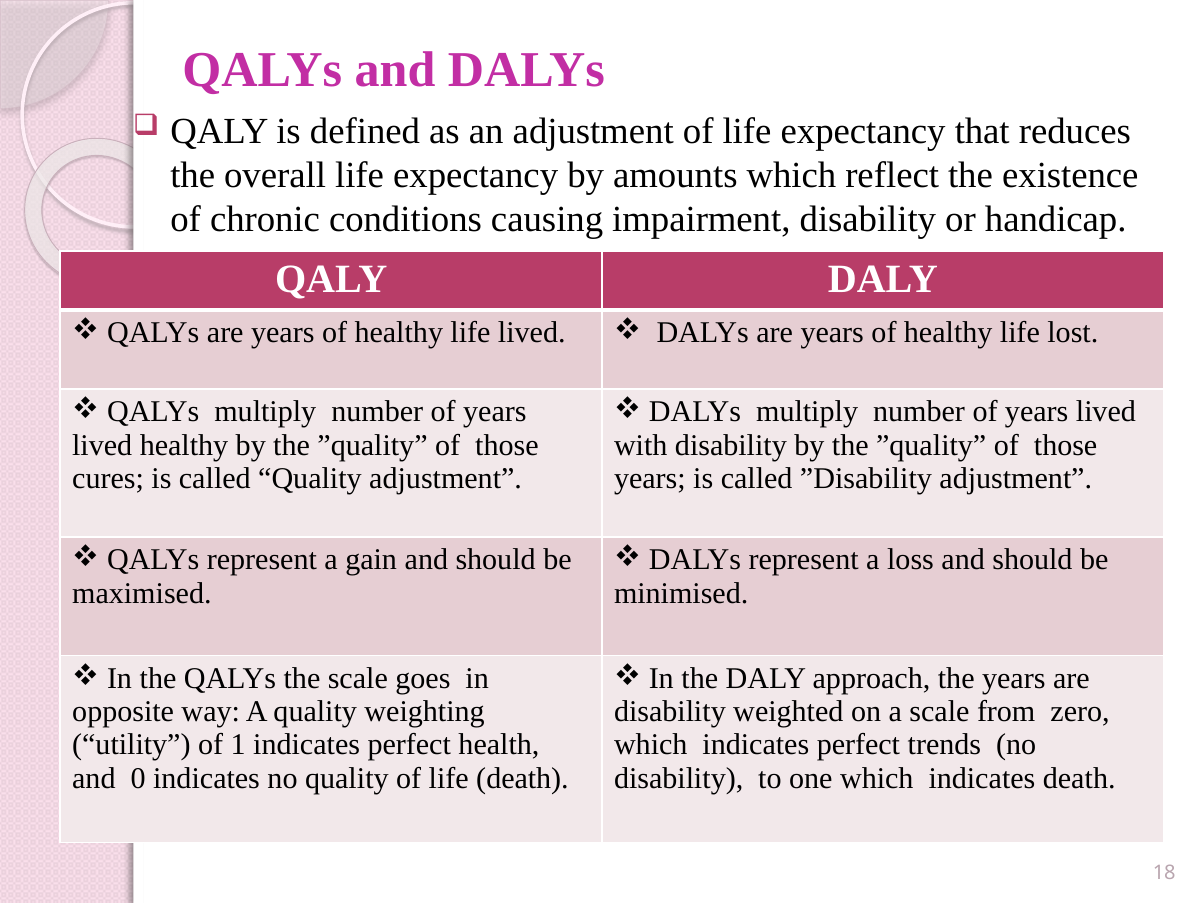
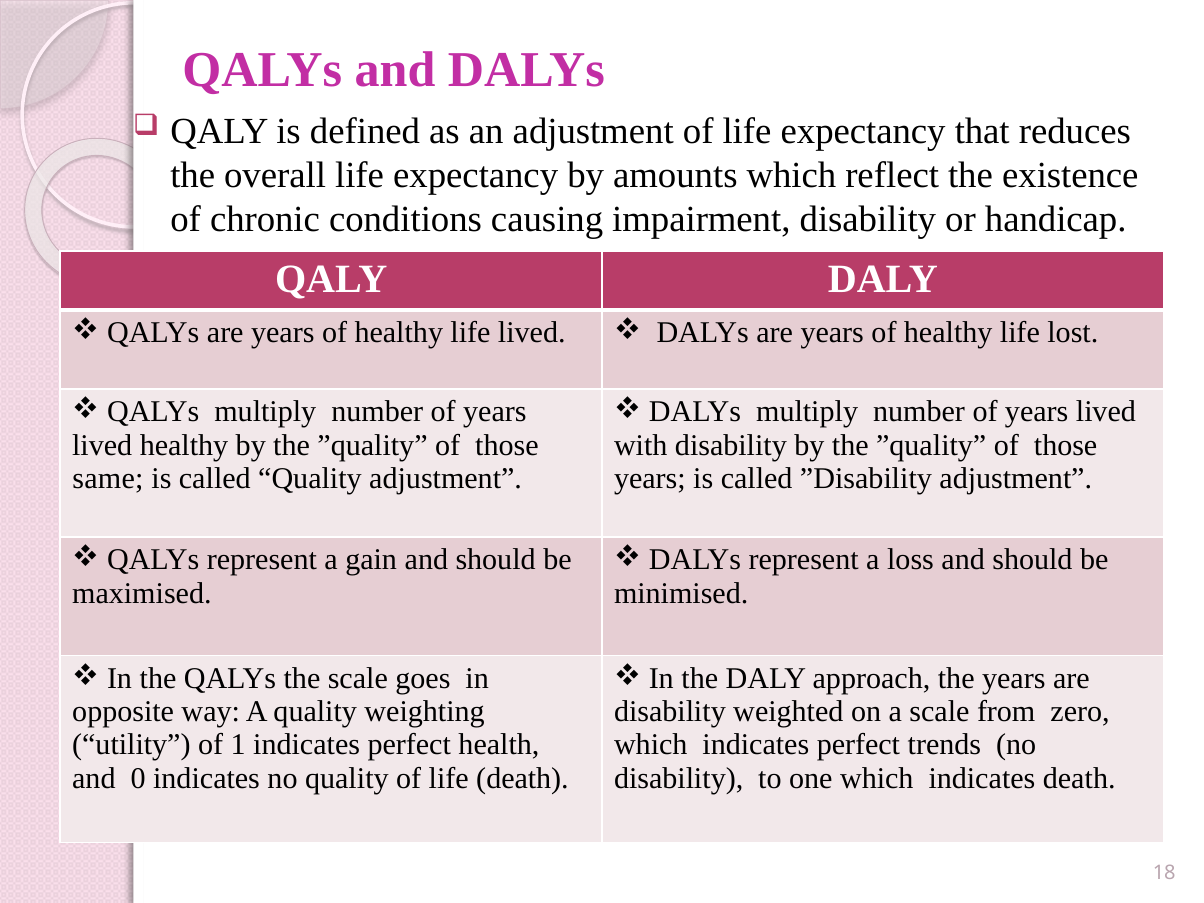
cures: cures -> same
